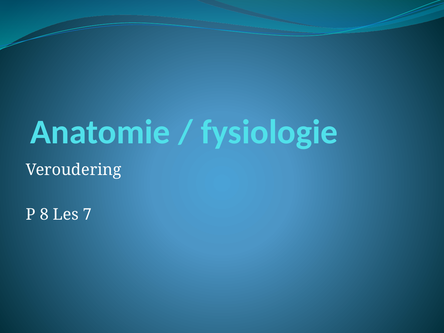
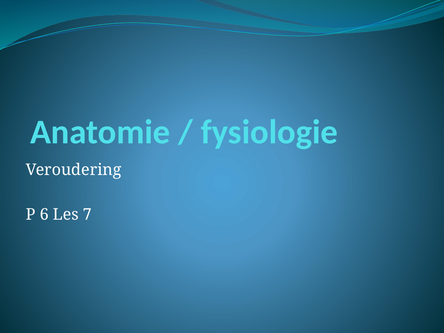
8: 8 -> 6
